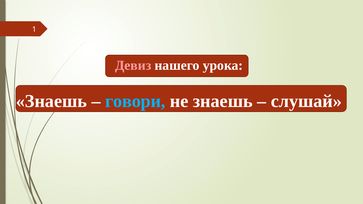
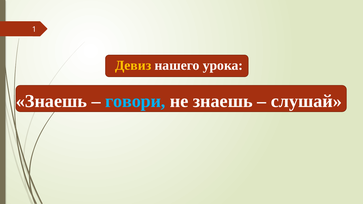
Девиз colour: pink -> yellow
